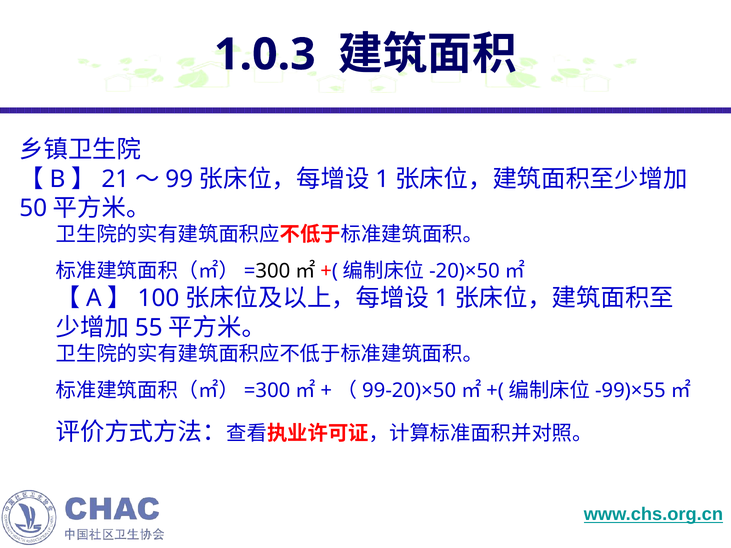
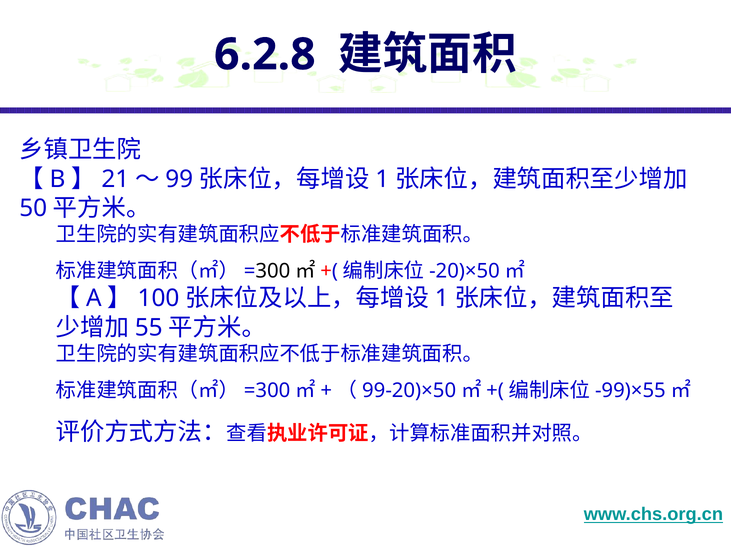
1.0.3: 1.0.3 -> 6.2.8
